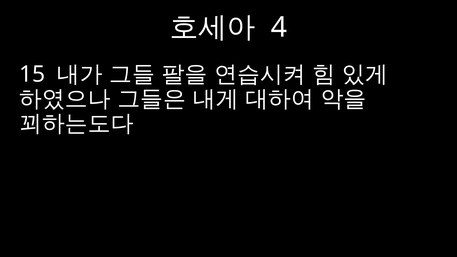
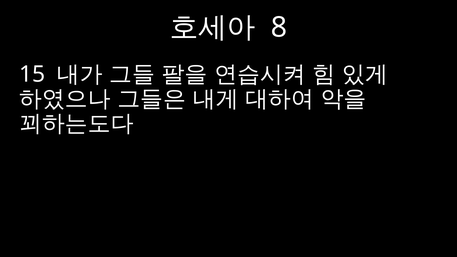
4: 4 -> 8
